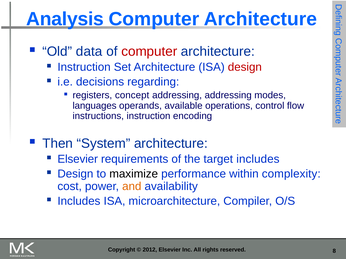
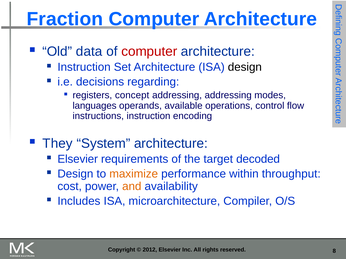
Analysis: Analysis -> Fraction
design at (245, 67) colour: red -> black
Then: Then -> They
target includes: includes -> decoded
maximize colour: black -> orange
complexity: complexity -> throughput
